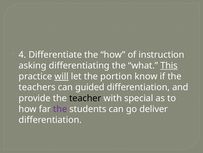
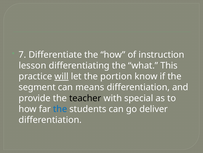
4: 4 -> 7
asking: asking -> lesson
This underline: present -> none
teachers: teachers -> segment
guided: guided -> means
the at (60, 109) colour: purple -> blue
